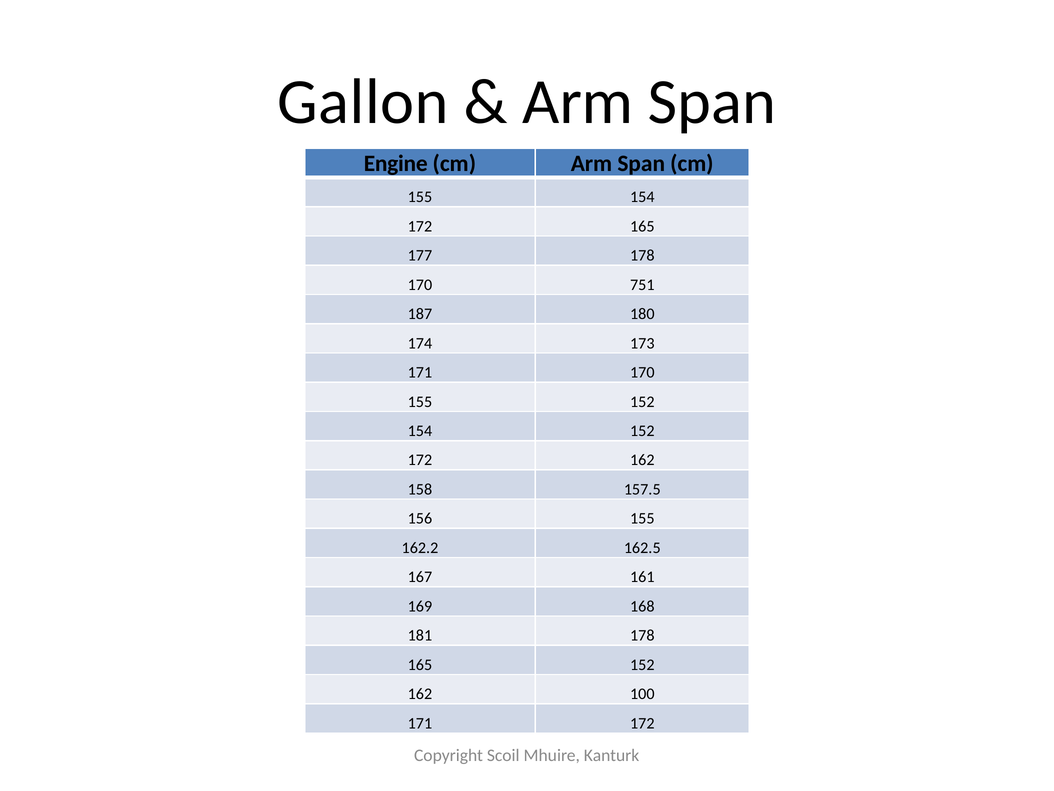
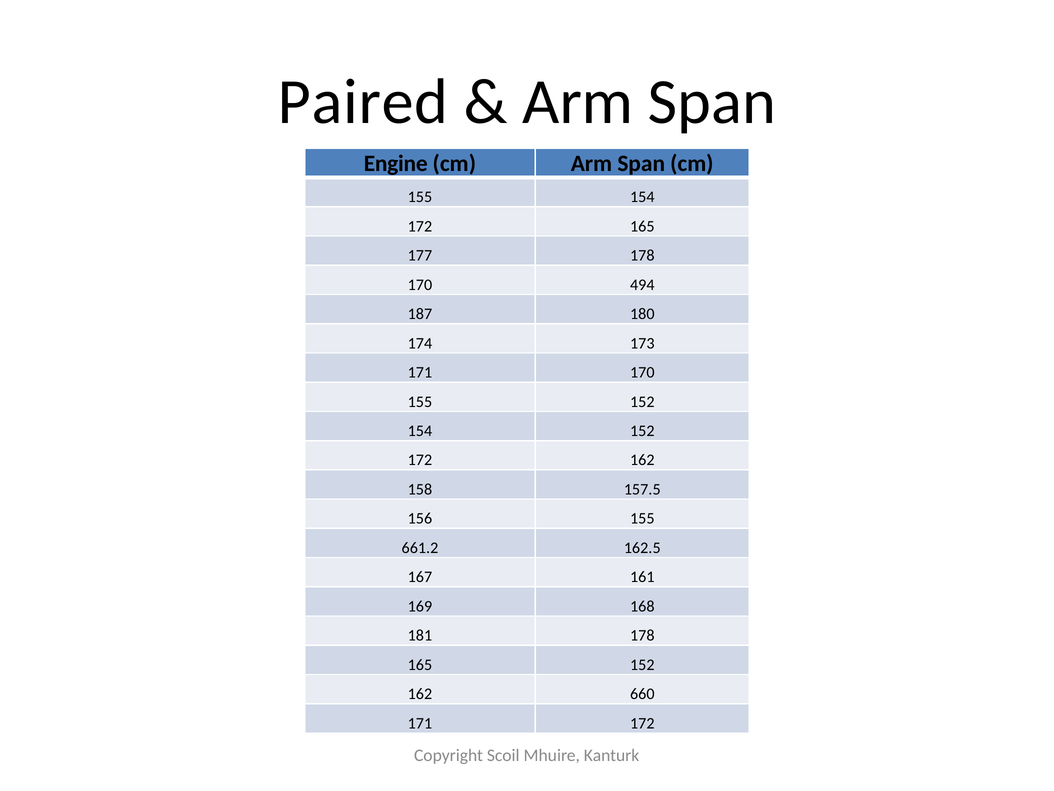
Gallon: Gallon -> Paired
751: 751 -> 494
162.2: 162.2 -> 661.2
100: 100 -> 660
